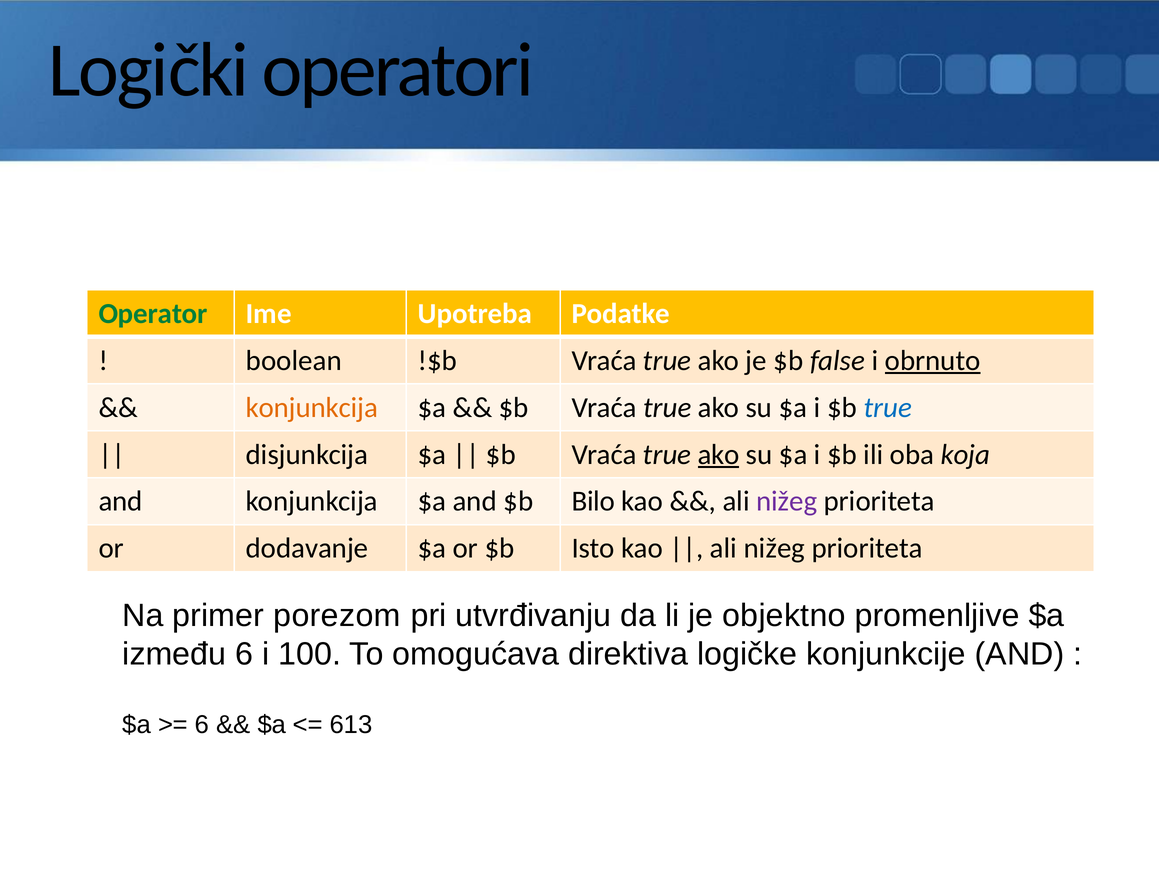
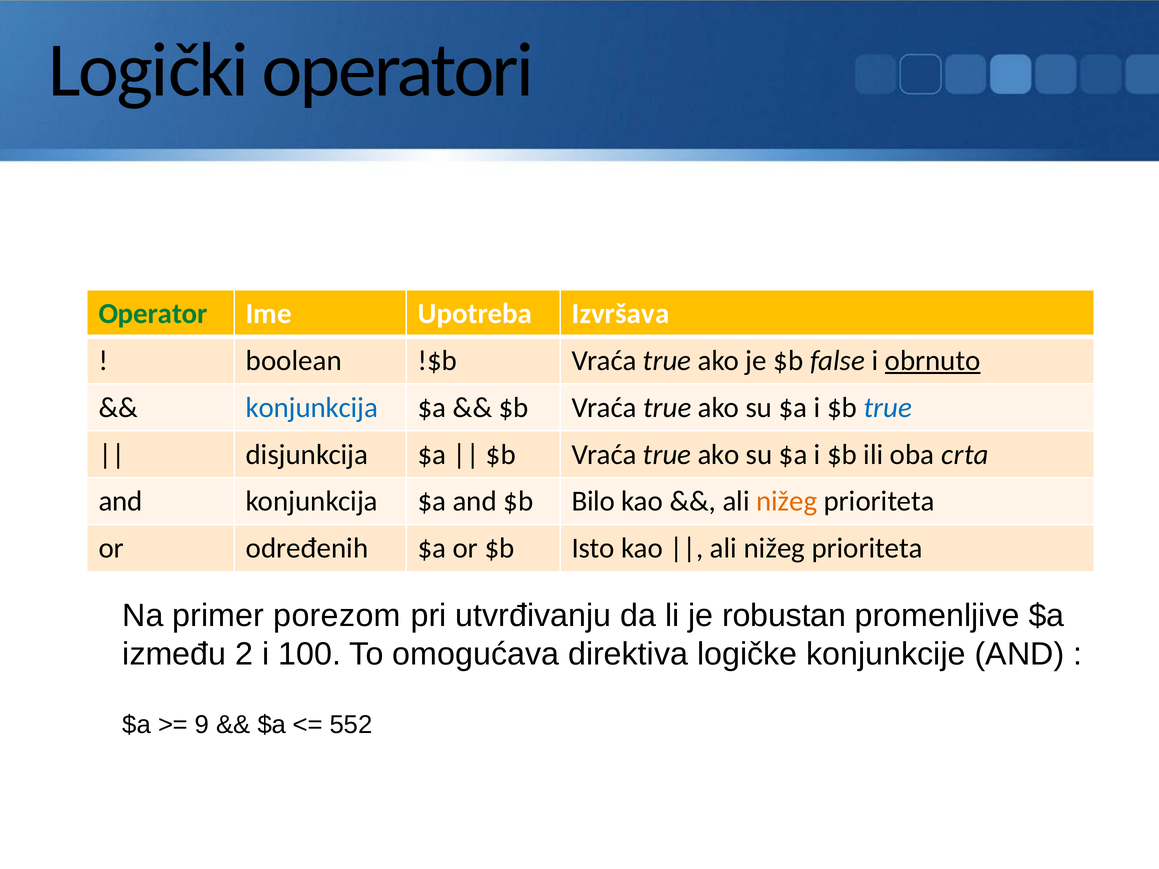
Podatke: Podatke -> Izvršava
konjunkcija at (312, 408) colour: orange -> blue
ako at (719, 455) underline: present -> none
koja: koja -> crta
nižeg at (787, 502) colour: purple -> orange
dodavanje: dodavanje -> određenih
objektno: objektno -> robustan
između 6: 6 -> 2
6 at (202, 725): 6 -> 9
613: 613 -> 552
